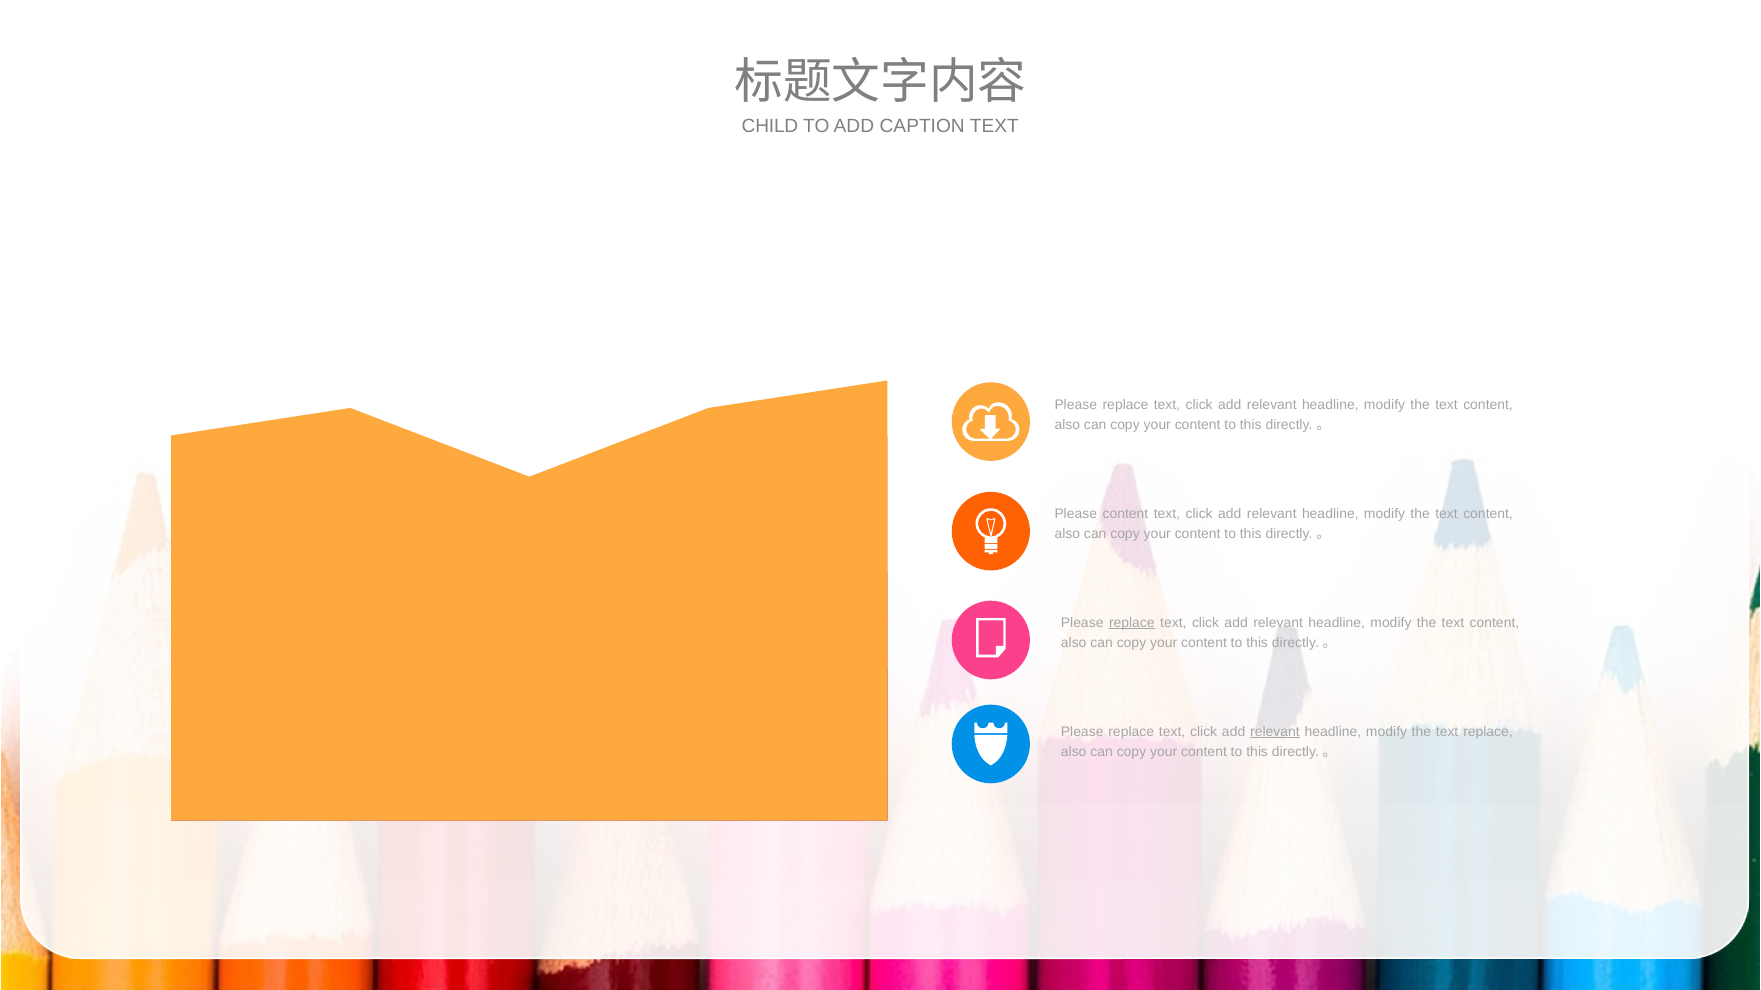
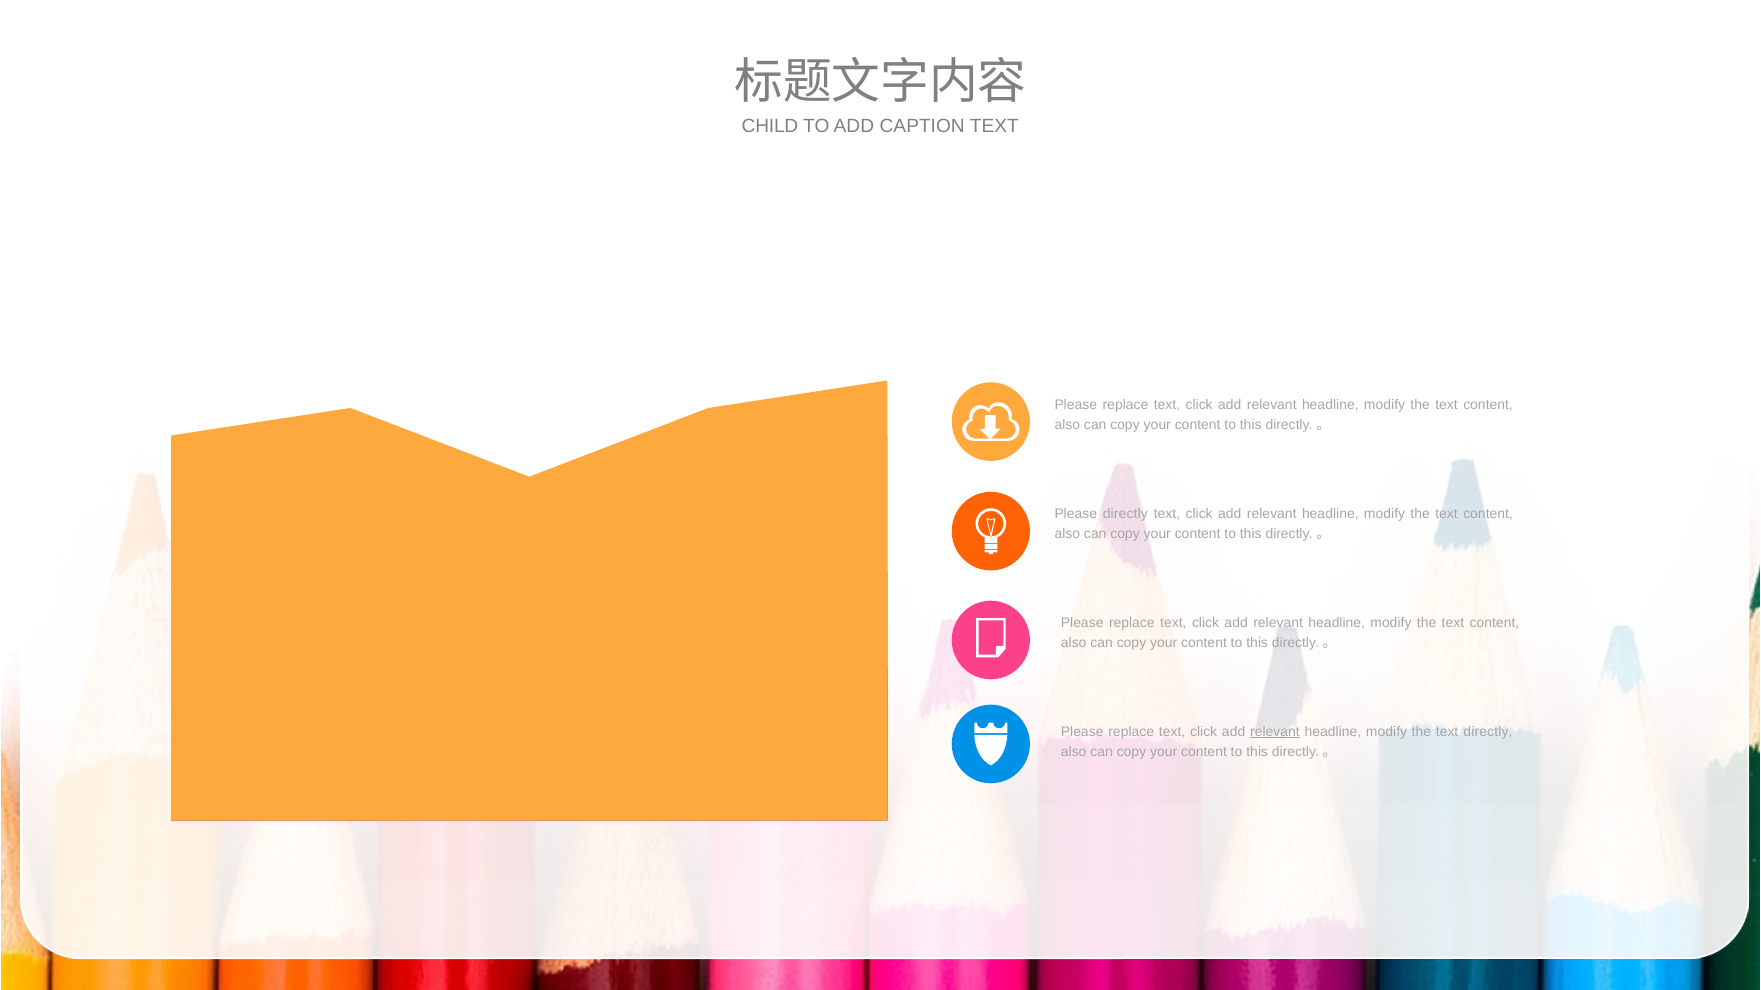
Please content: content -> directly
replace at (1132, 623) underline: present -> none
text replace: replace -> directly
